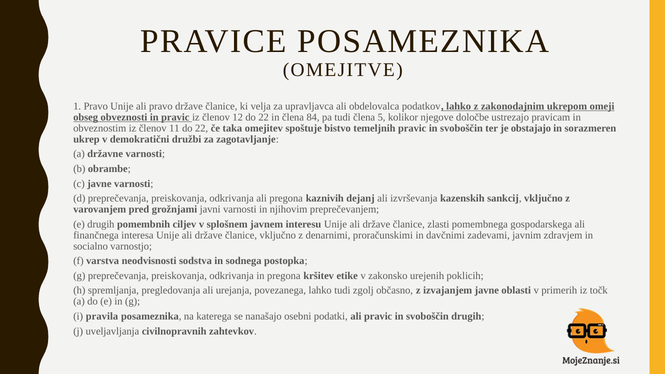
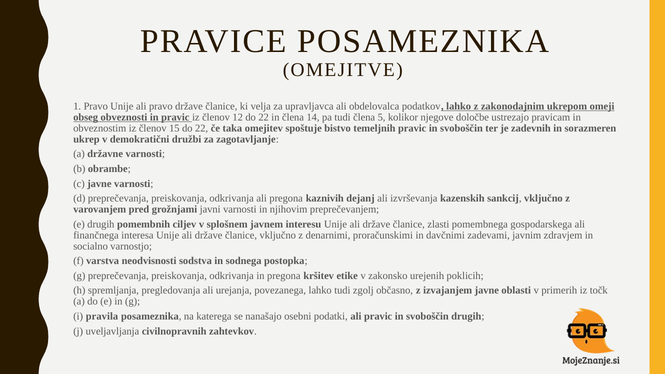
84: 84 -> 14
11: 11 -> 15
obstajajo: obstajajo -> zadevnih
